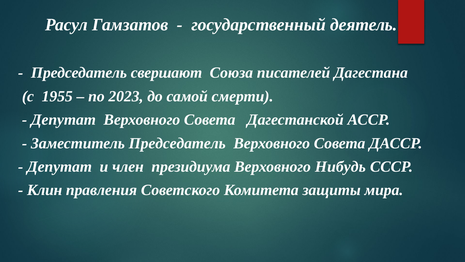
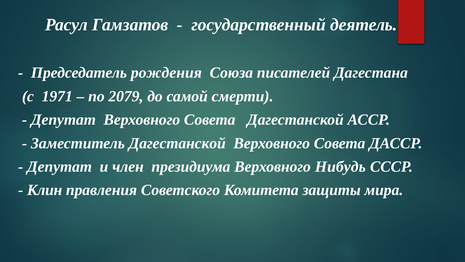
свершают: свершают -> рождения
1955: 1955 -> 1971
2023: 2023 -> 2079
Заместитель Председатель: Председатель -> Дагестанской
